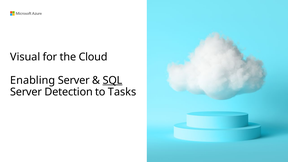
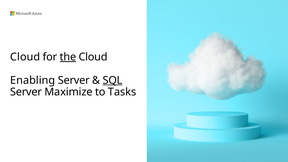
Visual at (25, 57): Visual -> Cloud
the underline: none -> present
Detection: Detection -> Maximize
